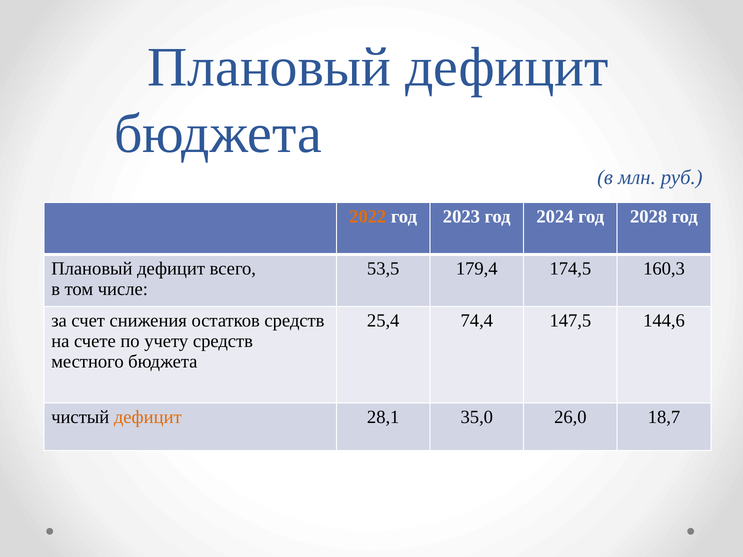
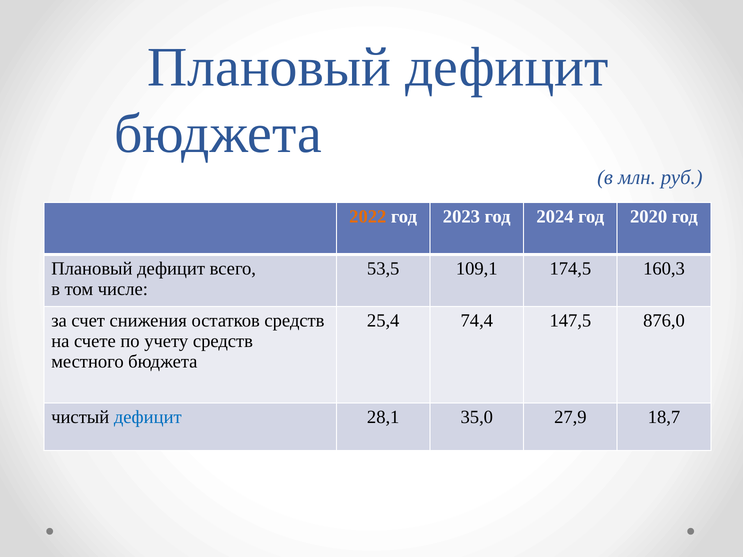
2028: 2028 -> 2020
179,4: 179,4 -> 109,1
144,6: 144,6 -> 876,0
дефицит at (148, 417) colour: orange -> blue
26,0: 26,0 -> 27,9
